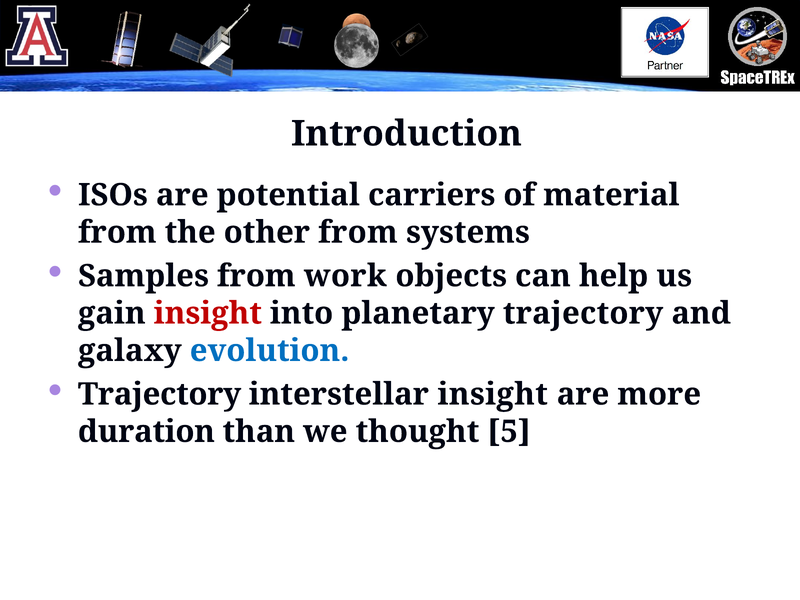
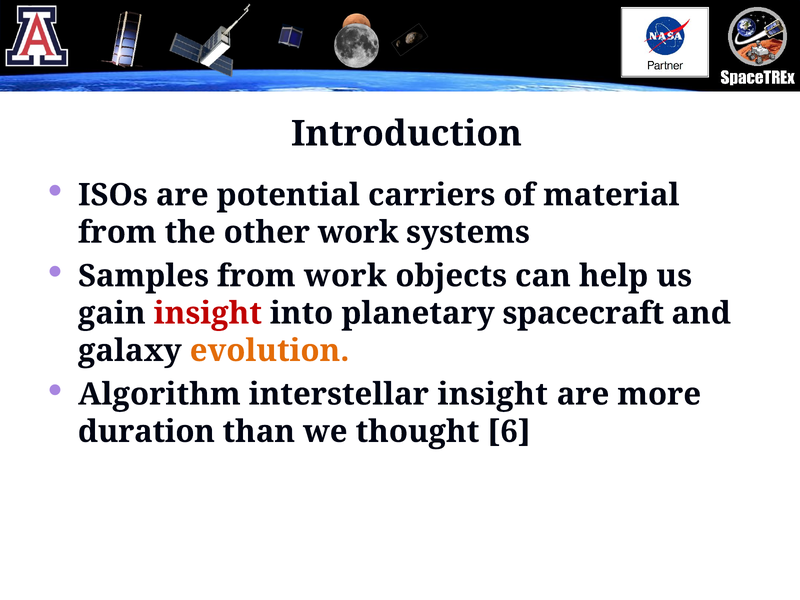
other from: from -> work
planetary trajectory: trajectory -> spacecraft
evolution colour: blue -> orange
Trajectory at (160, 394): Trajectory -> Algorithm
5: 5 -> 6
